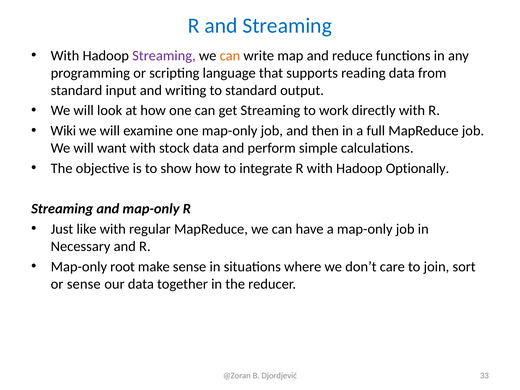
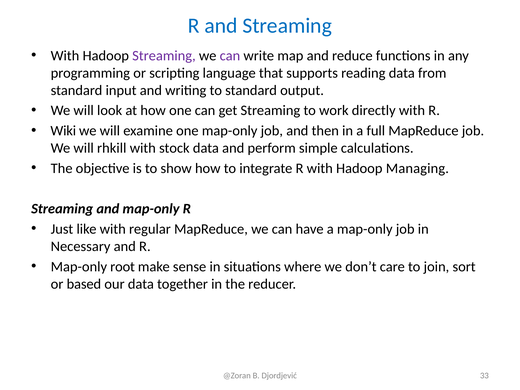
can at (230, 56) colour: orange -> purple
want: want -> rhkill
Optionally: Optionally -> Managing
or sense: sense -> based
